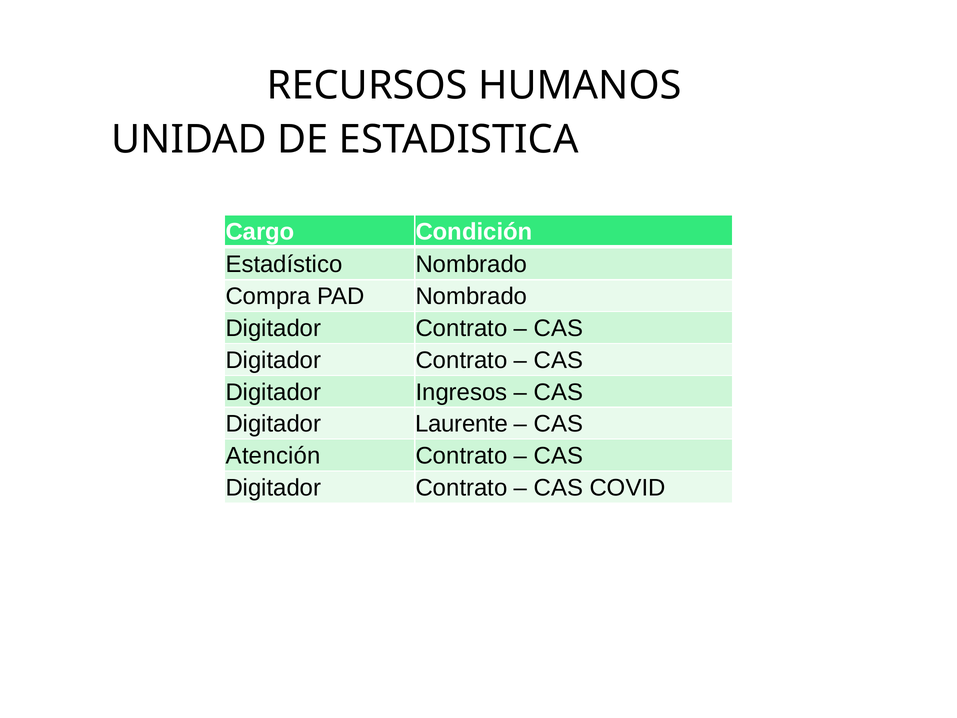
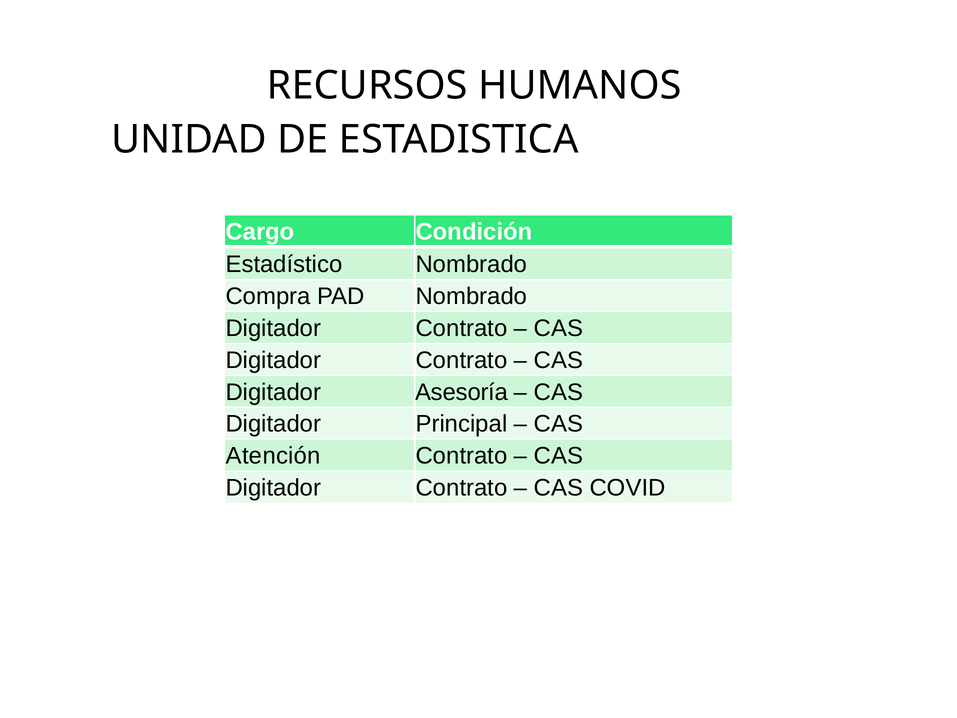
Ingresos: Ingresos -> Asesoría
Laurente: Laurente -> Principal
